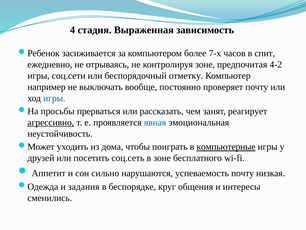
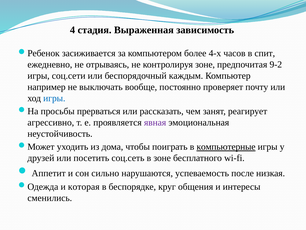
7-х: 7-х -> 4-х
4-2: 4-2 -> 9-2
отметку: отметку -> каждым
агрессивно underline: present -> none
явная colour: blue -> purple
успеваемость почту: почту -> после
задания: задания -> которая
